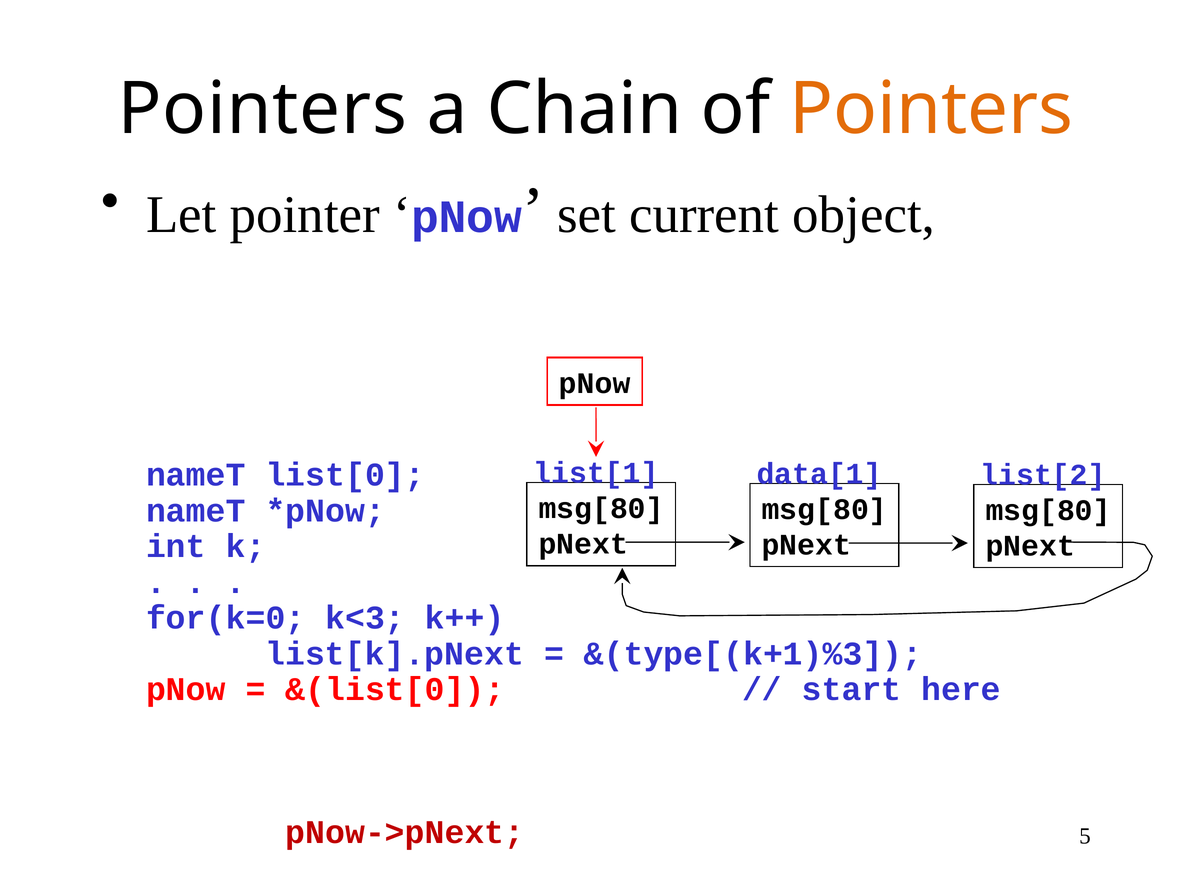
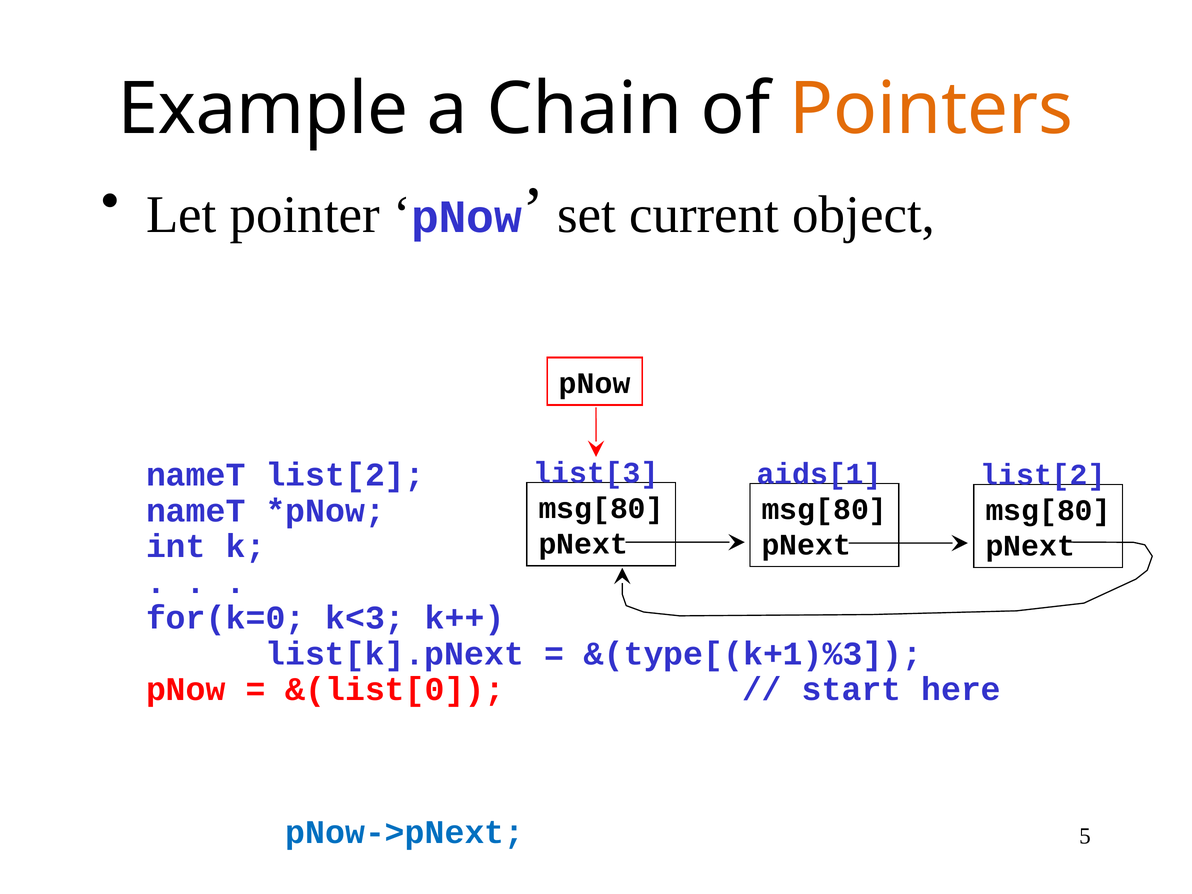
Pointers at (262, 109): Pointers -> Example
list[1: list[1 -> list[3
nameT list[0: list[0 -> list[2
data[1: data[1 -> aids[1
pNow->pNext at (405, 833) colour: red -> blue
